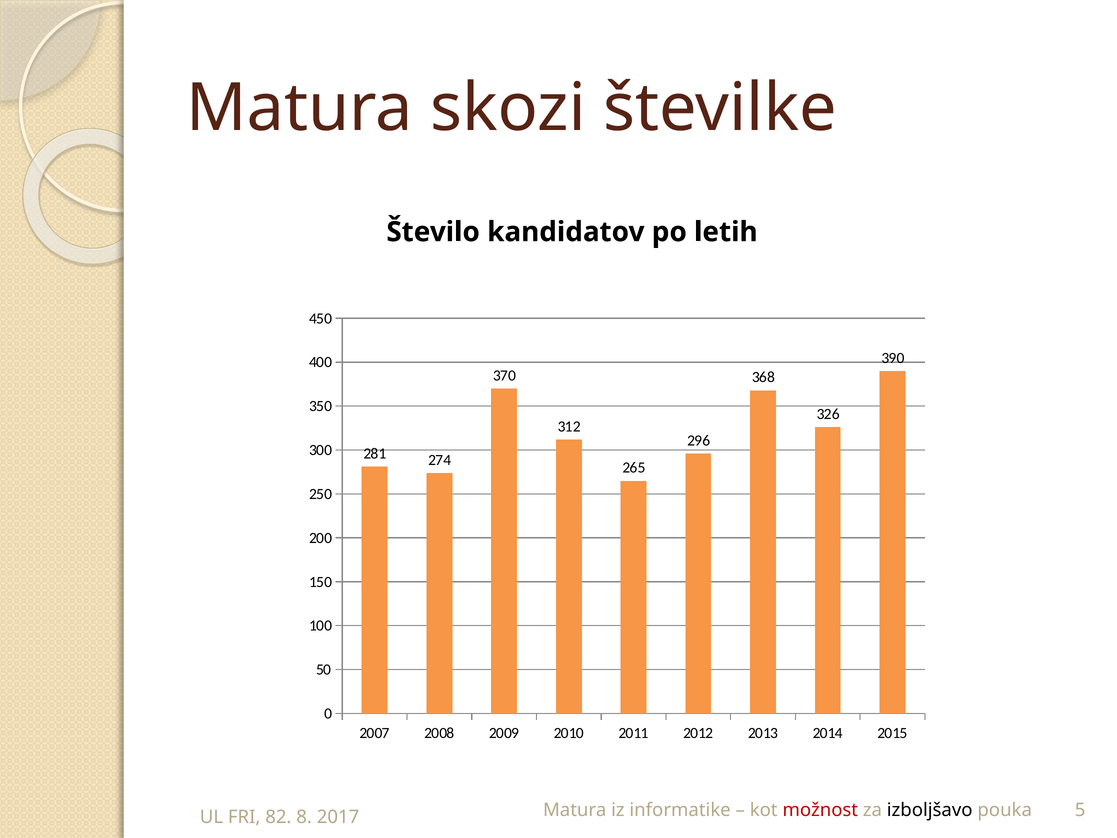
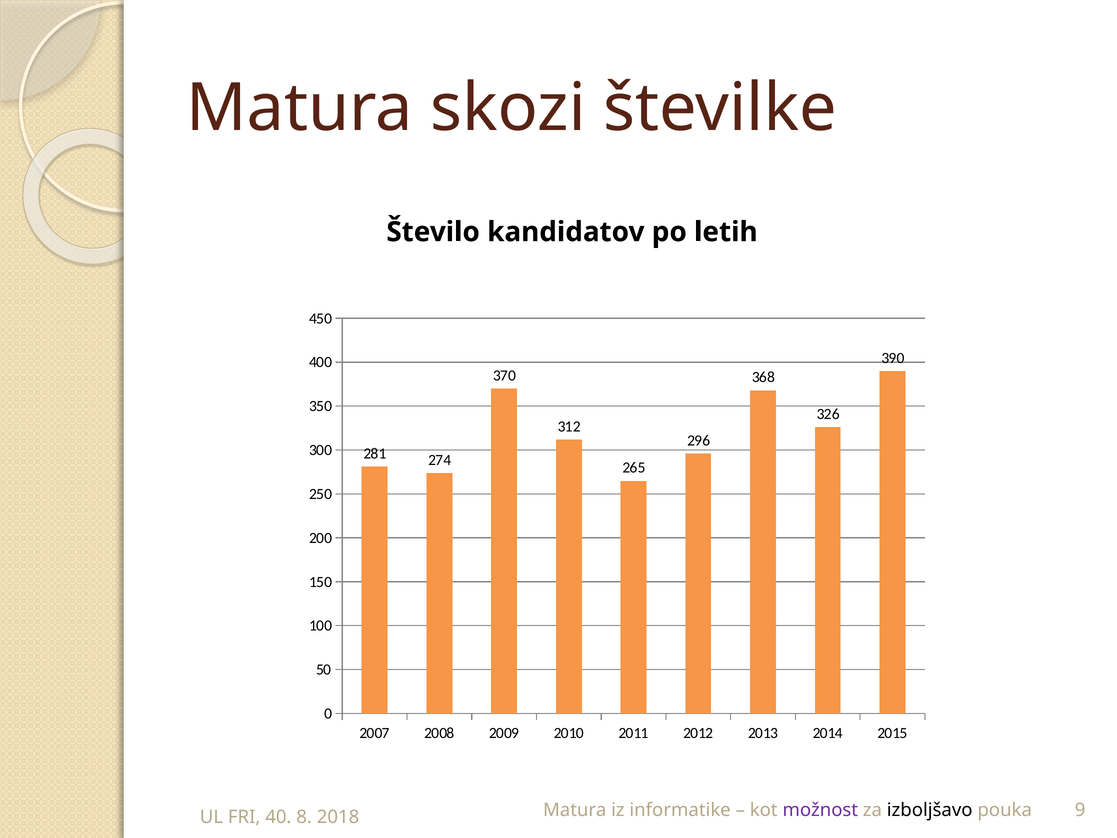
možnost colour: red -> purple
5: 5 -> 9
82: 82 -> 40
2017: 2017 -> 2018
